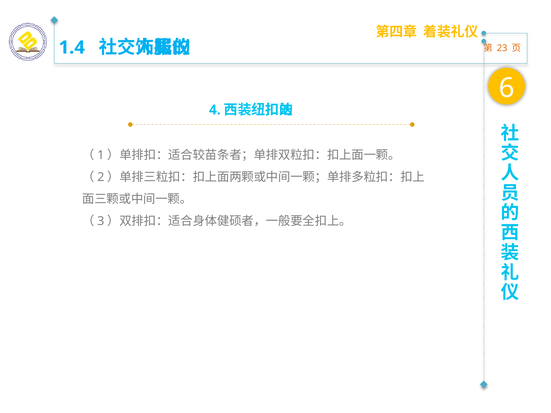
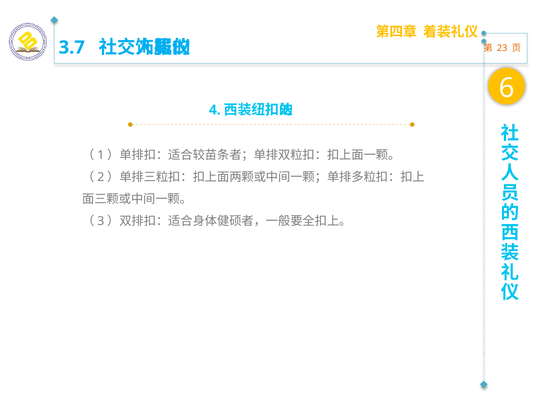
1.4: 1.4 -> 3.7
